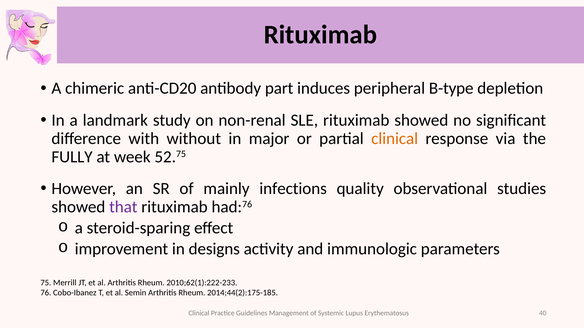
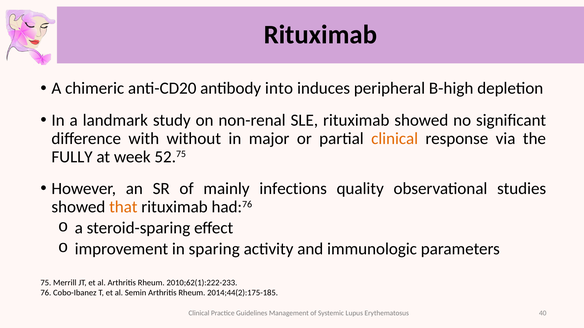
part: part -> into
B-type: B-type -> B-high
that colour: purple -> orange
designs: designs -> sparing
